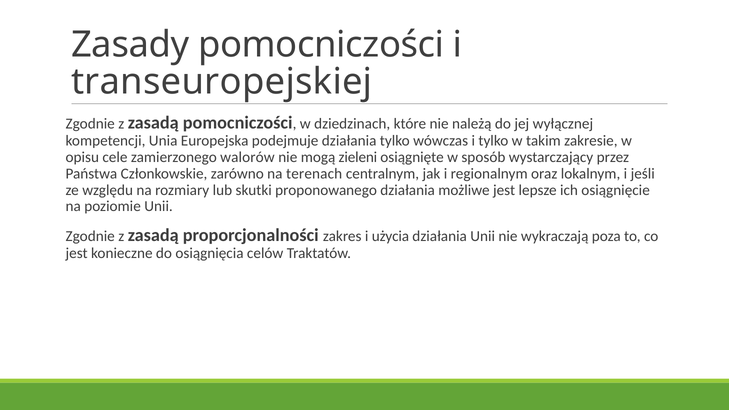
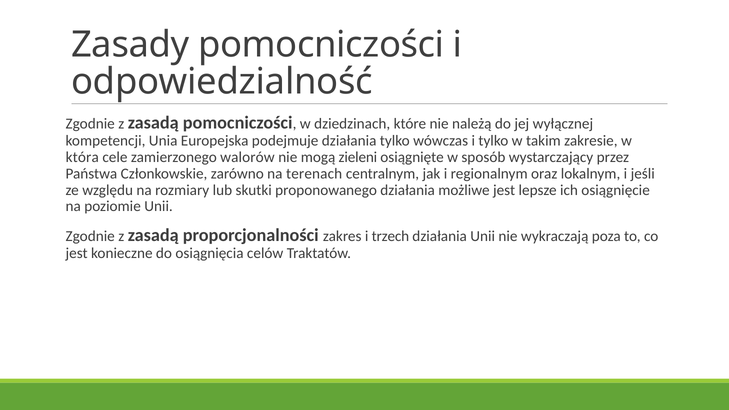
transeuropejskiej: transeuropejskiej -> odpowiedzialność
opisu: opisu -> która
użycia: użycia -> trzech
